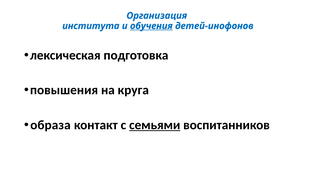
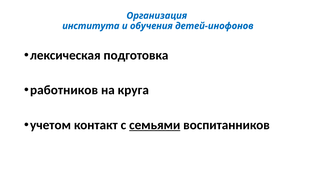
обучения underline: present -> none
повышения: повышения -> работников
образа: образа -> учетом
